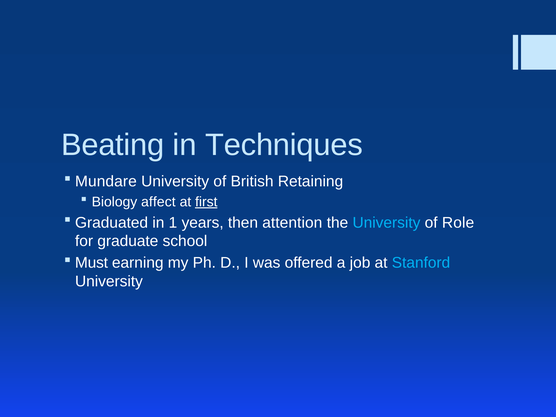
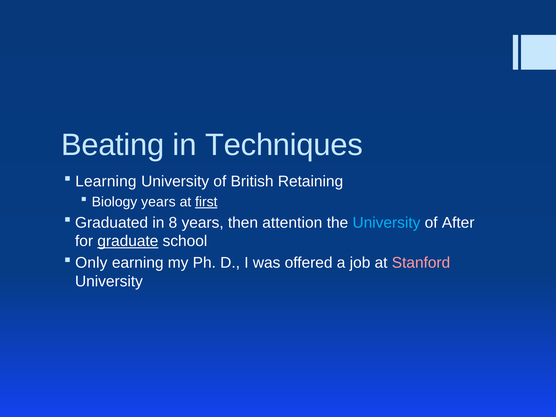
Mundare: Mundare -> Learning
Biology affect: affect -> years
1: 1 -> 8
Role: Role -> After
graduate underline: none -> present
Must: Must -> Only
Stanford colour: light blue -> pink
